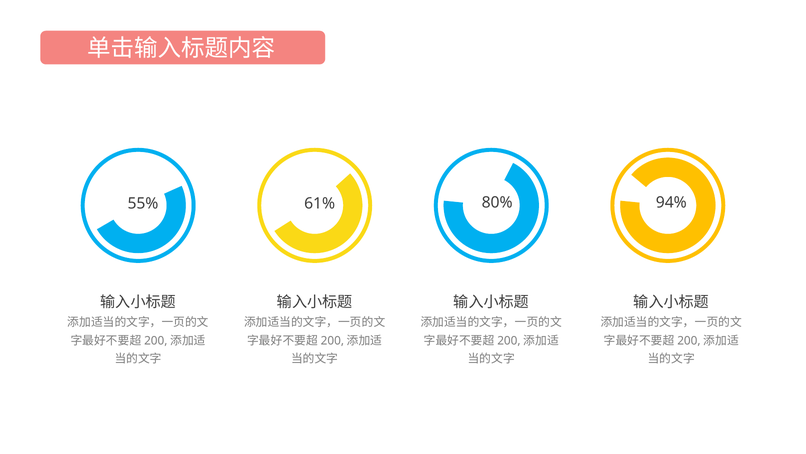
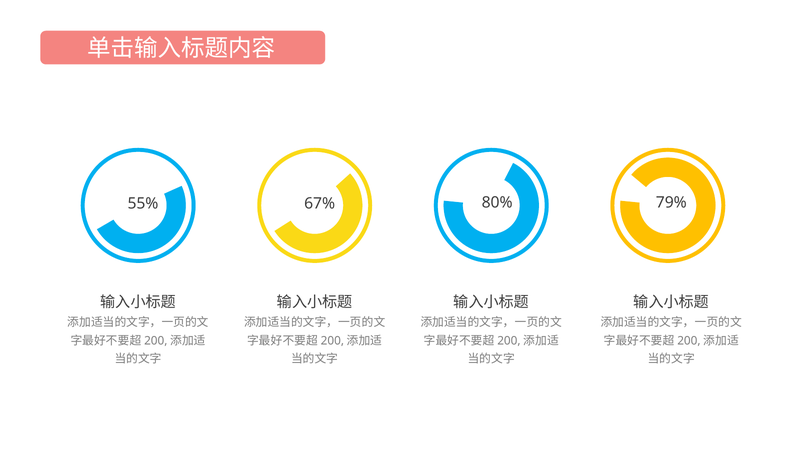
61%: 61% -> 67%
94%: 94% -> 79%
